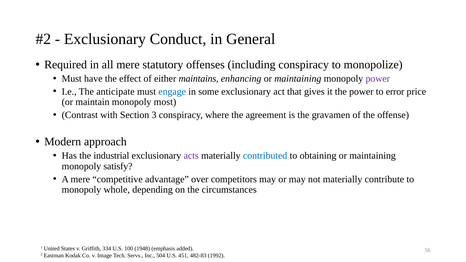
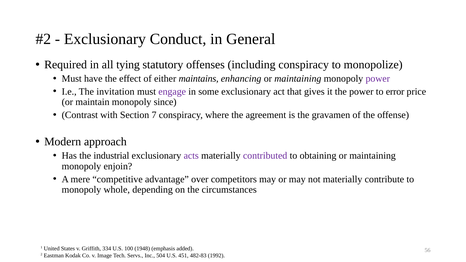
all mere: mere -> tying
anticipate: anticipate -> invitation
engage colour: blue -> purple
most: most -> since
3: 3 -> 7
contributed colour: blue -> purple
satisfy: satisfy -> enjoin
